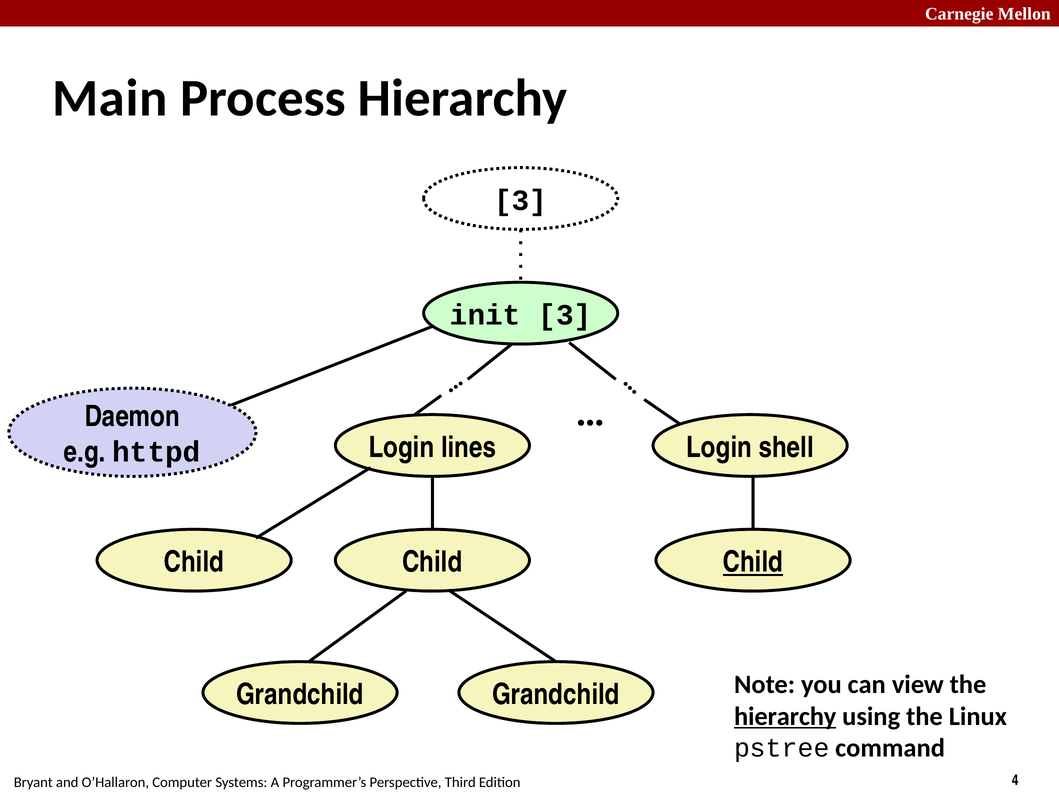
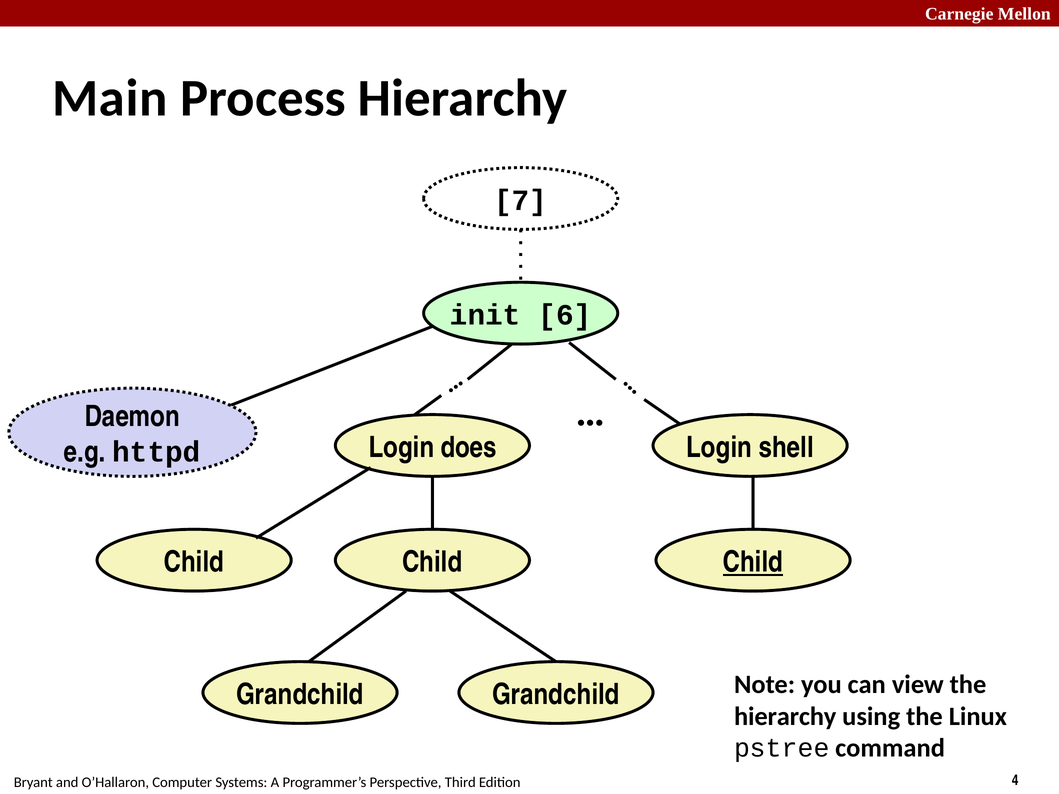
3 at (521, 201): 3 -> 7
init 3: 3 -> 6
lines: lines -> does
hierarchy at (785, 717) underline: present -> none
